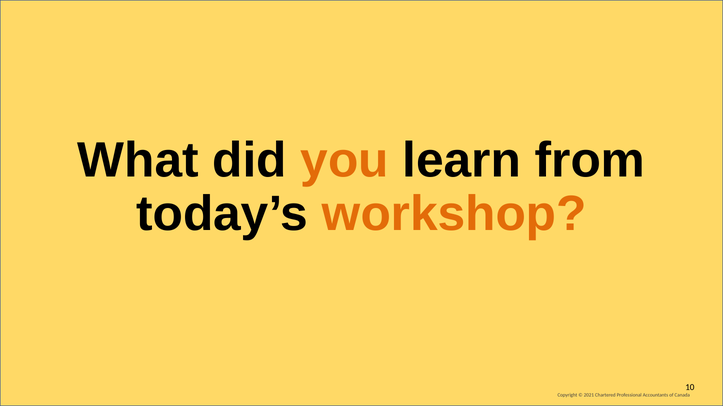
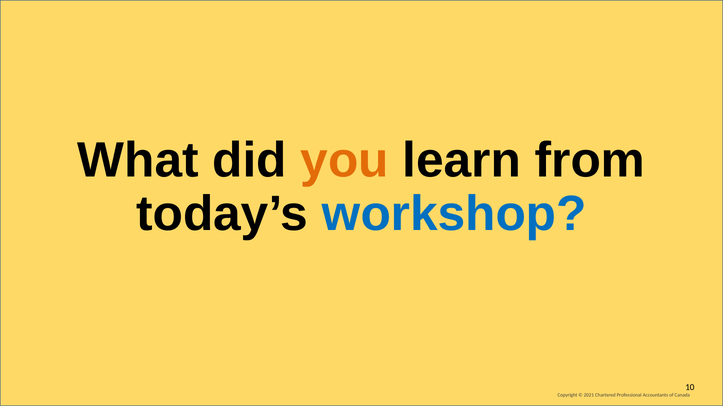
workshop colour: orange -> blue
